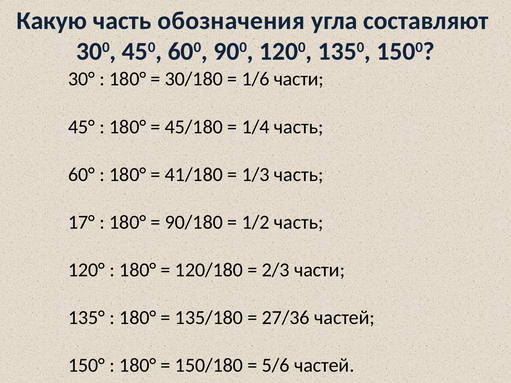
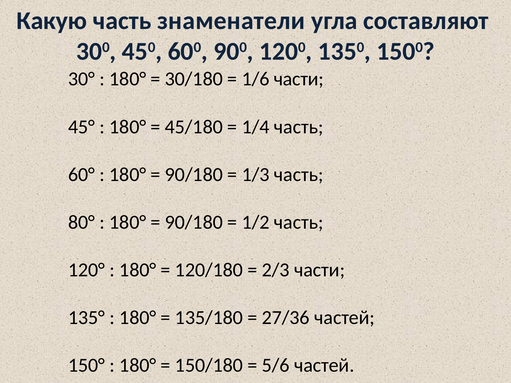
обозначения: обозначения -> знаменатели
41/180 at (194, 175): 41/180 -> 90/180
17°: 17° -> 80°
